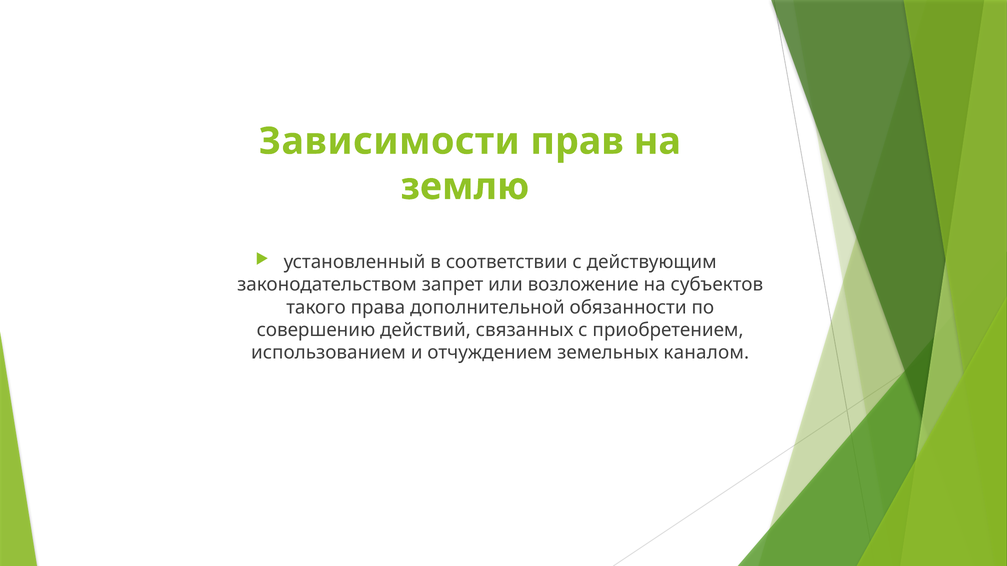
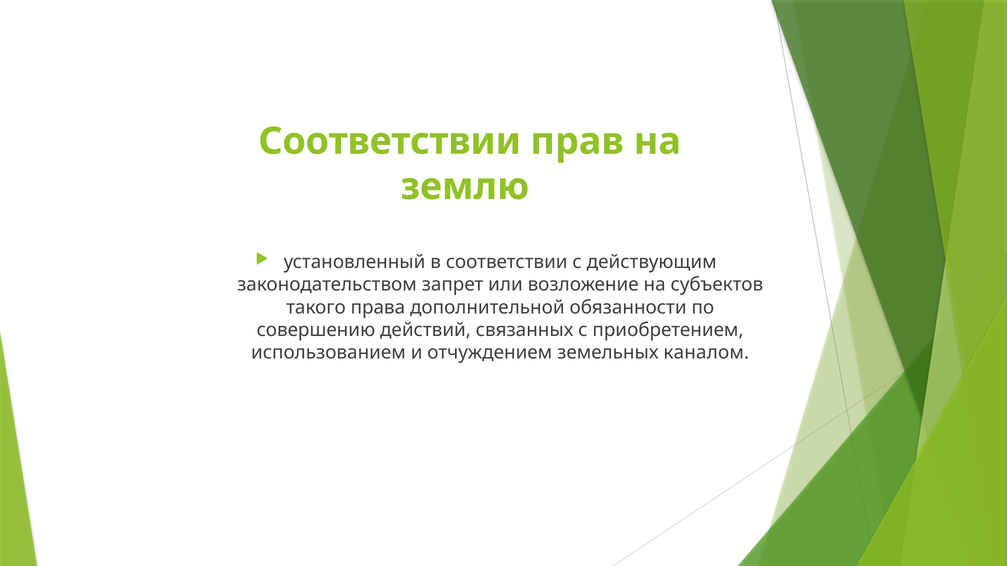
Зависимости at (389, 141): Зависимости -> Соответствии
